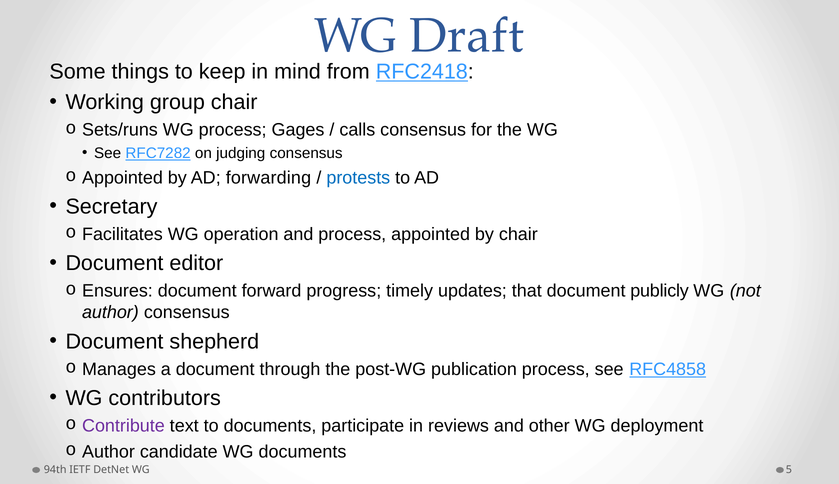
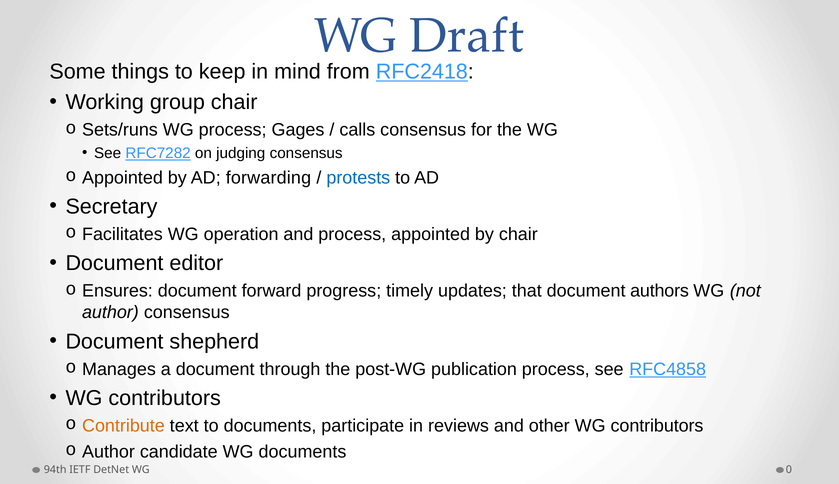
publicly: publicly -> authors
Contribute colour: purple -> orange
other WG deployment: deployment -> contributors
5: 5 -> 0
